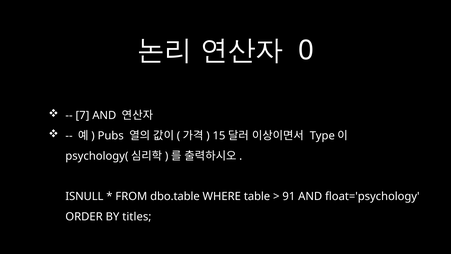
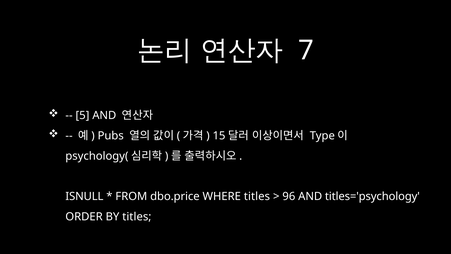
0: 0 -> 7
7: 7 -> 5
dbo.table: dbo.table -> dbo.price
WHERE table: table -> titles
91: 91 -> 96
float='psychology: float='psychology -> titles='psychology
